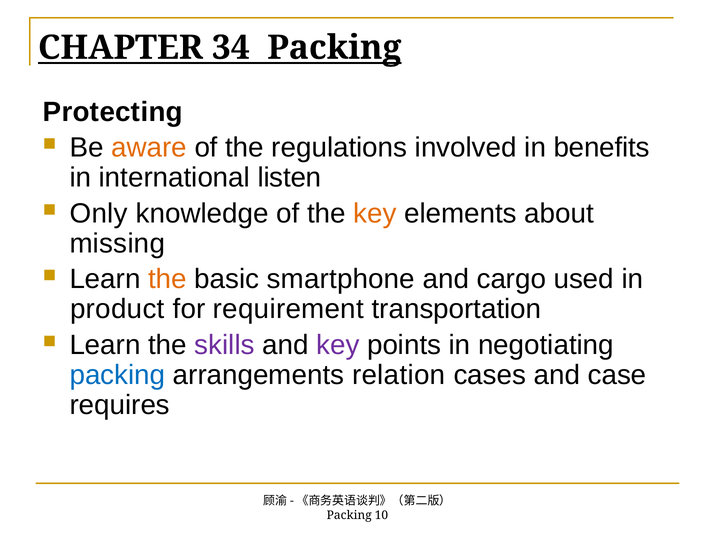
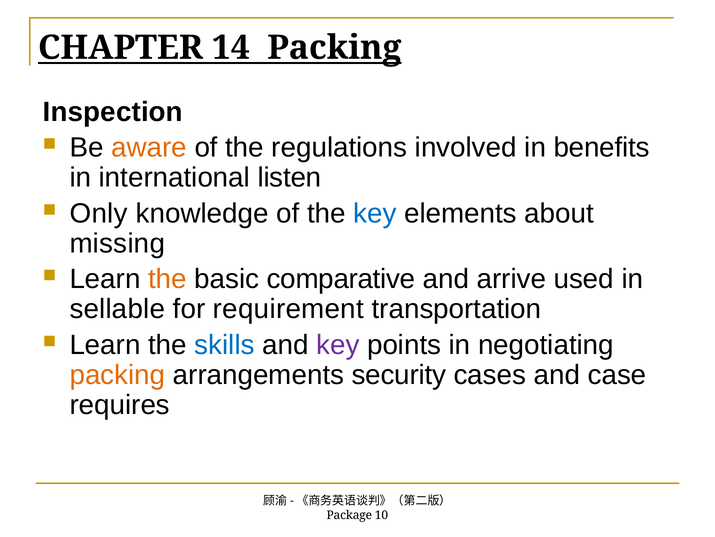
34: 34 -> 14
Protecting: Protecting -> Inspection
key at (375, 213) colour: orange -> blue
smartphone: smartphone -> comparative
cargo: cargo -> arrive
product: product -> sellable
skills colour: purple -> blue
packing at (117, 374) colour: blue -> orange
relation: relation -> security
Packing at (349, 514): Packing -> Package
